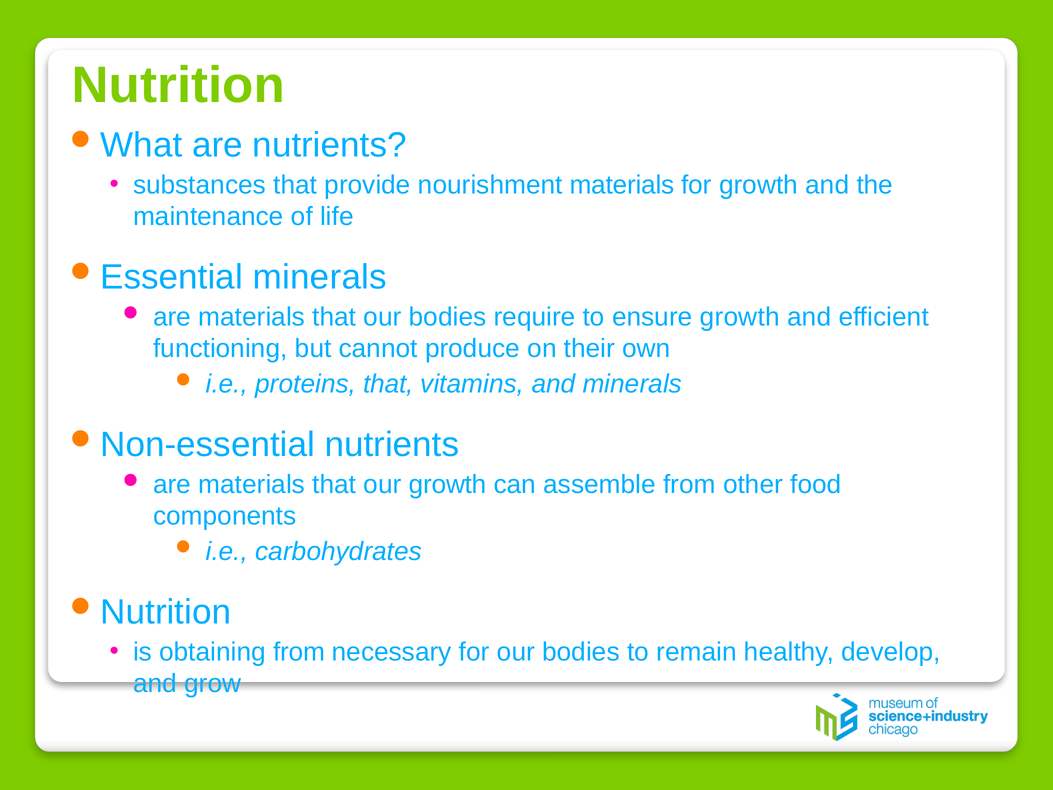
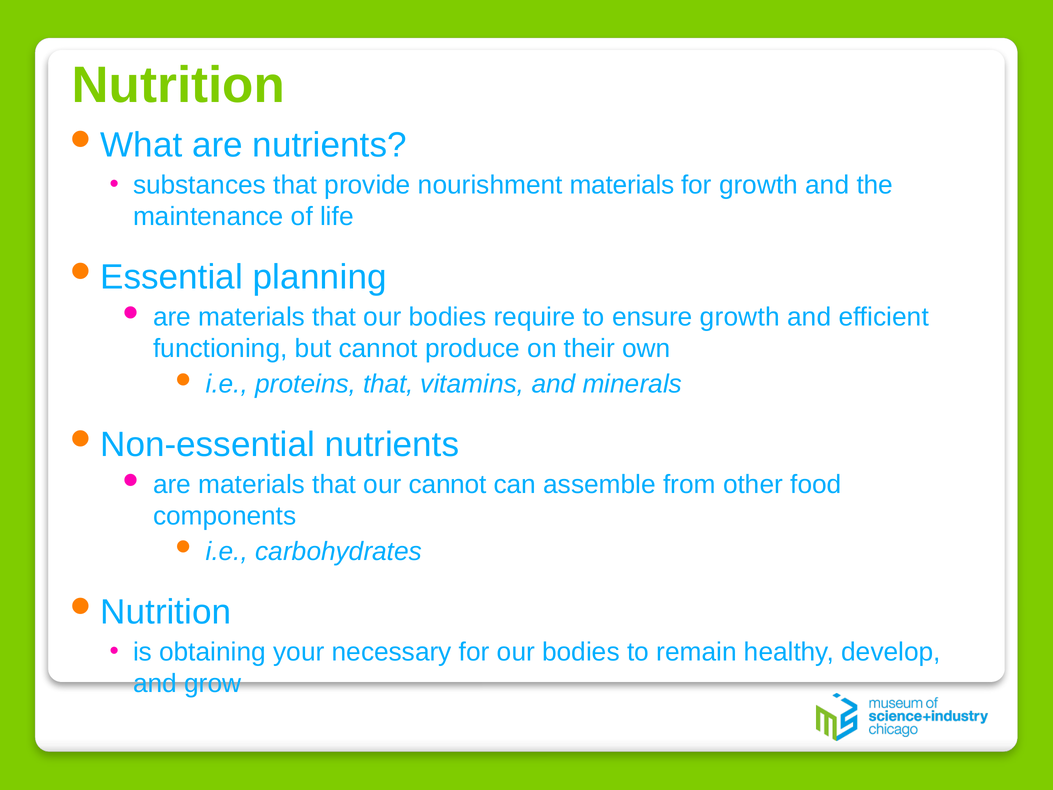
minerals at (320, 277): minerals -> planning
our growth: growth -> cannot
obtaining from: from -> your
